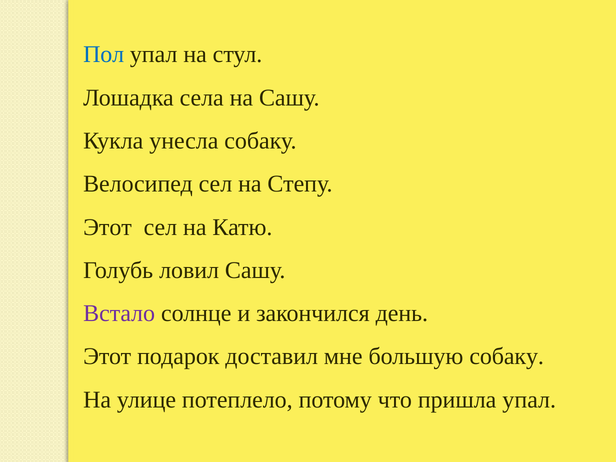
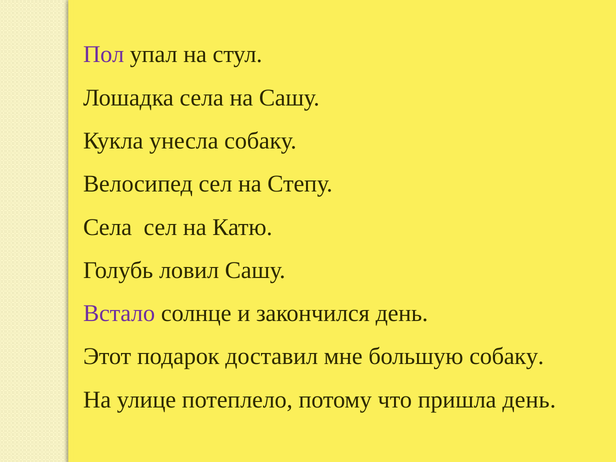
Пол colour: blue -> purple
Этот at (107, 227): Этот -> Села
пришла упал: упал -> день
